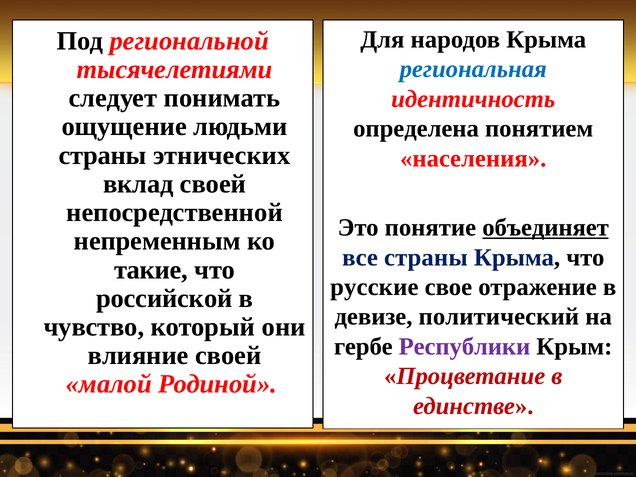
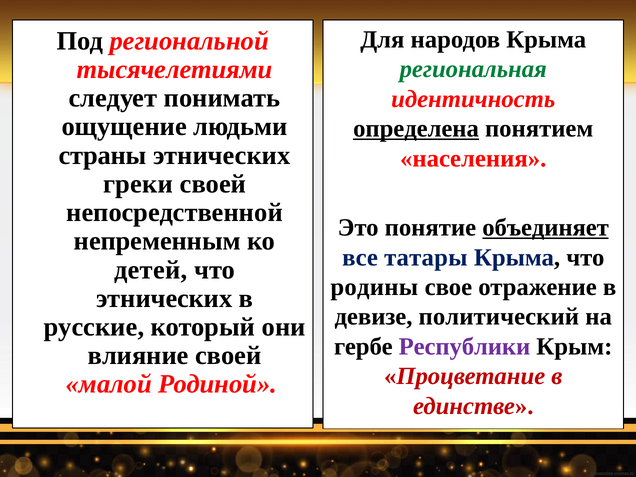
региональная colour: blue -> green
определена underline: none -> present
вклад: вклад -> греки
все страны: страны -> татары
такие: такие -> детей
русские: русские -> родины
российской at (164, 298): российской -> этнических
чувство: чувство -> русские
